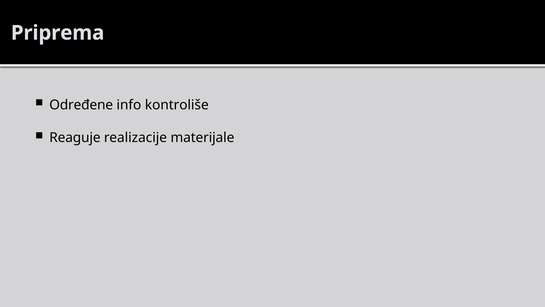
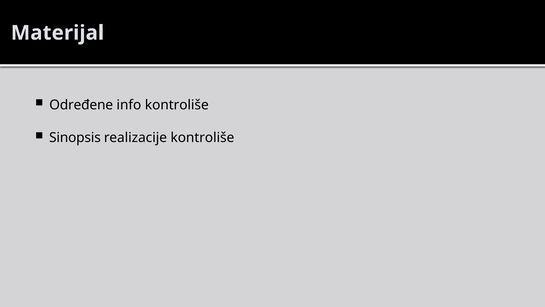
Priprema: Priprema -> Materijal
Reaguje: Reaguje -> Sinopsis
realizacije materijale: materijale -> kontroliše
